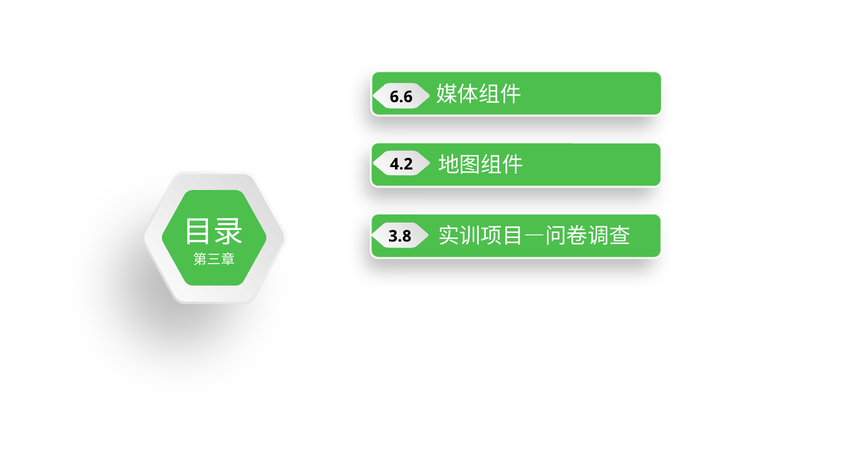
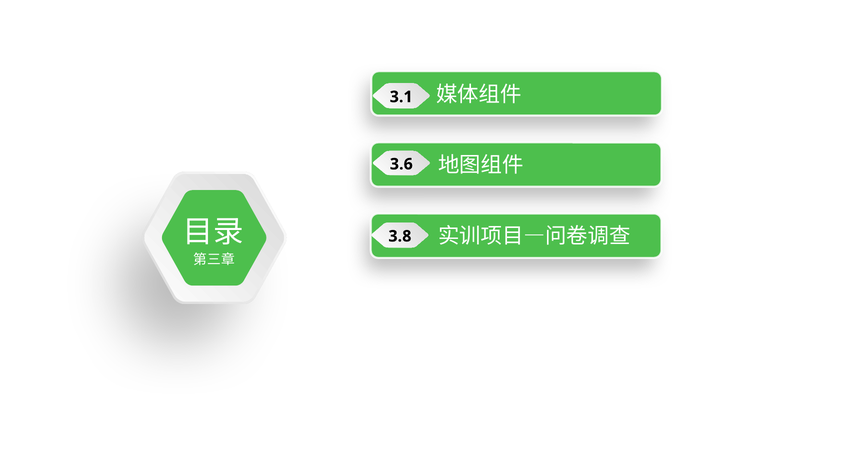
6.6: 6.6 -> 3.1
4.2: 4.2 -> 3.6
